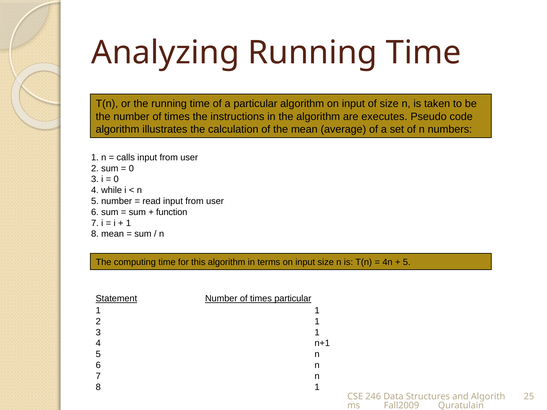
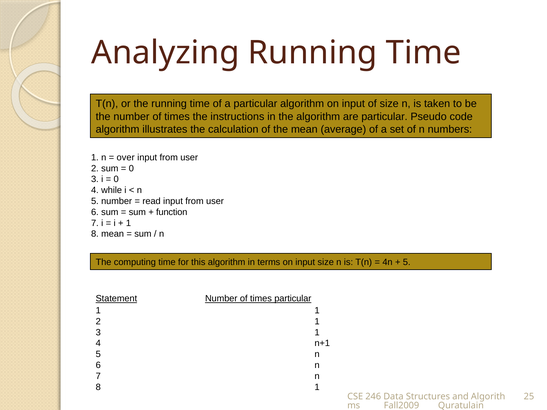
are executes: executes -> particular
calls: calls -> over
